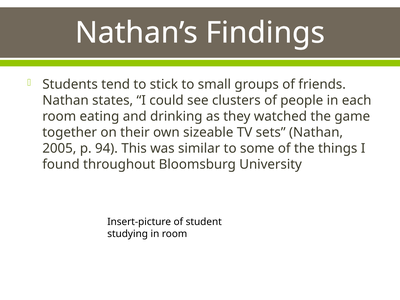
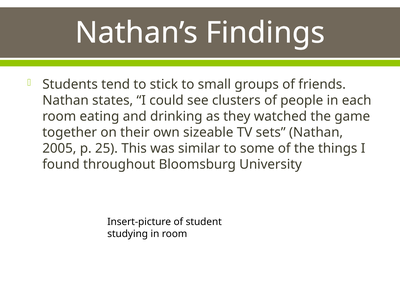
94: 94 -> 25
